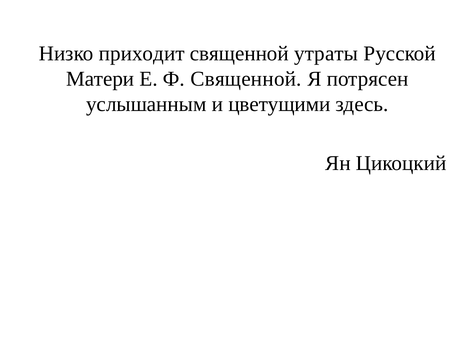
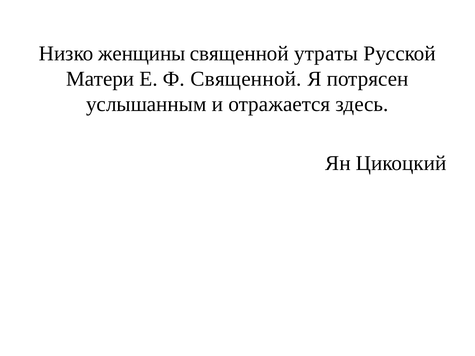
приходит: приходит -> женщины
цветущими: цветущими -> отражается
